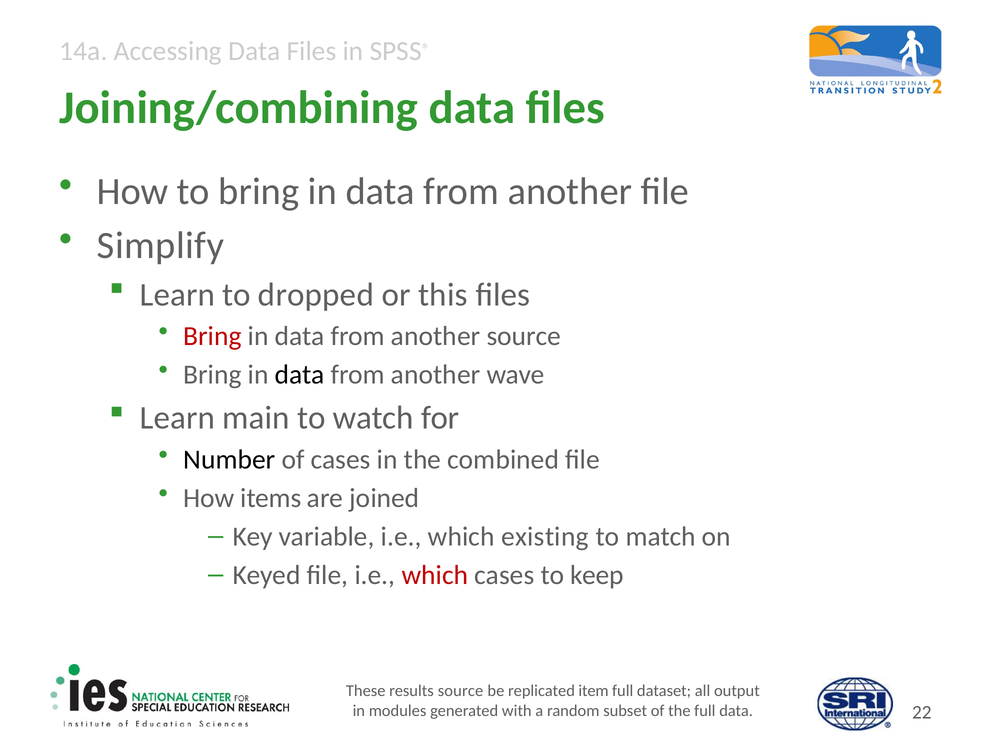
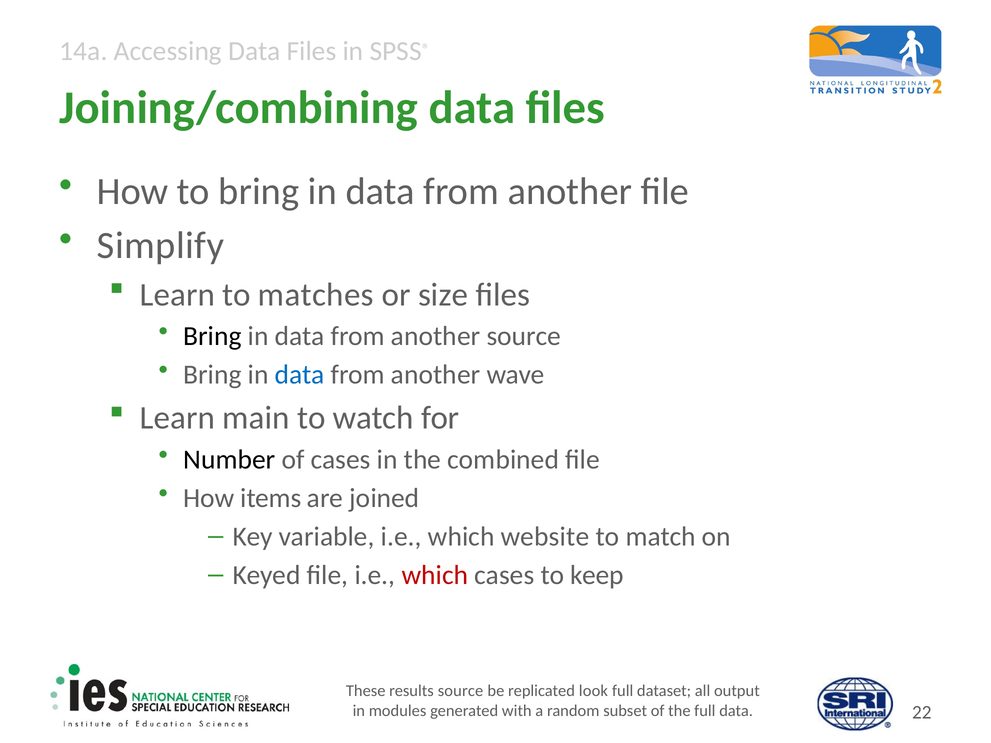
dropped: dropped -> matches
this: this -> size
Bring at (212, 336) colour: red -> black
data at (300, 375) colour: black -> blue
existing: existing -> website
item: item -> look
